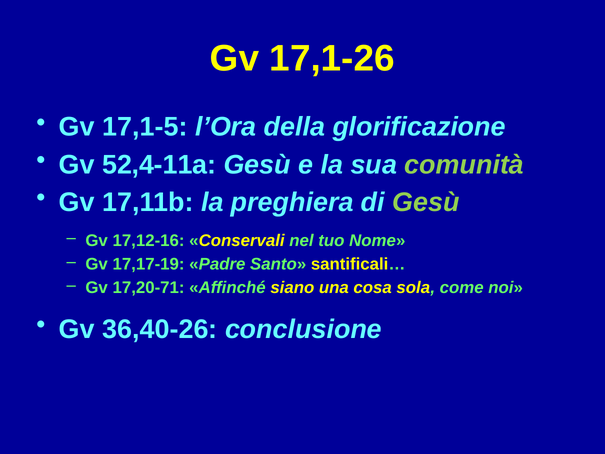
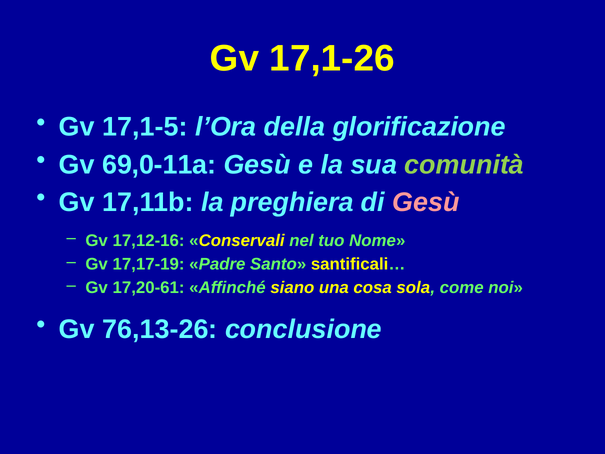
52,4-11a: 52,4-11a -> 69,0-11a
Gesù at (426, 202) colour: light green -> pink
17,20-71: 17,20-71 -> 17,20-61
36,40-26: 36,40-26 -> 76,13-26
